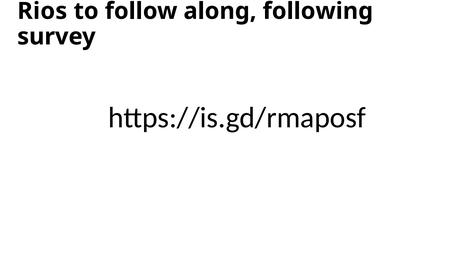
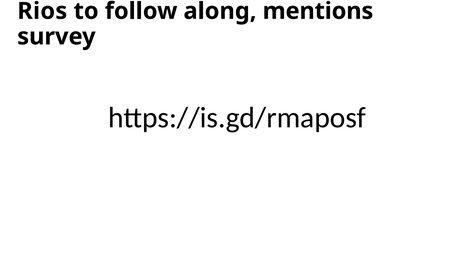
following: following -> mentions
